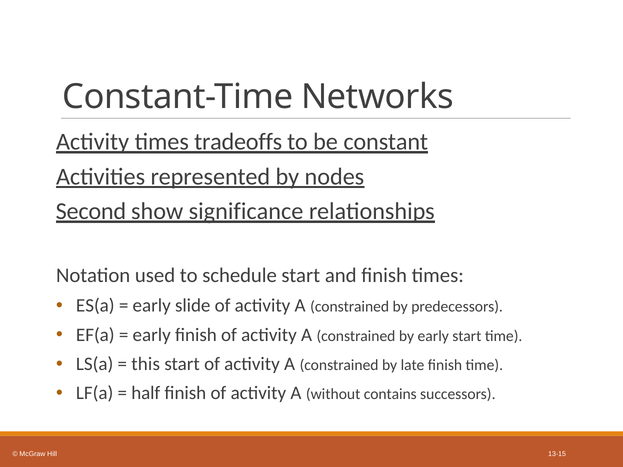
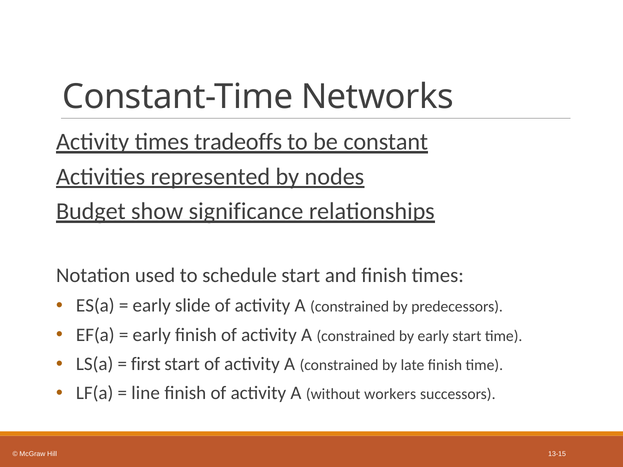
Second: Second -> Budget
this: this -> first
half: half -> line
contains: contains -> workers
